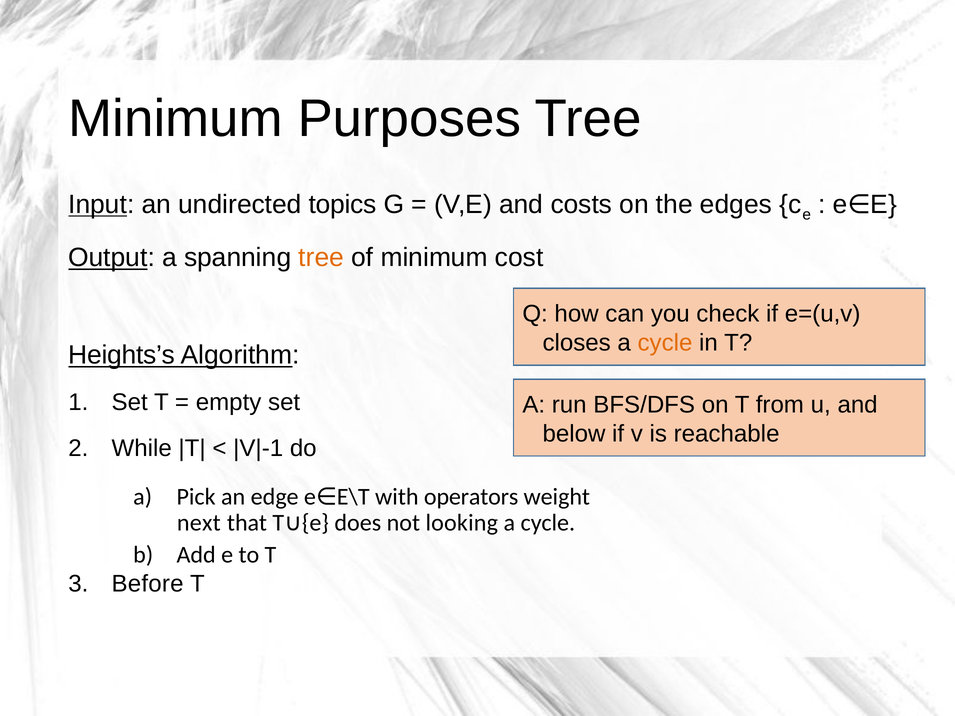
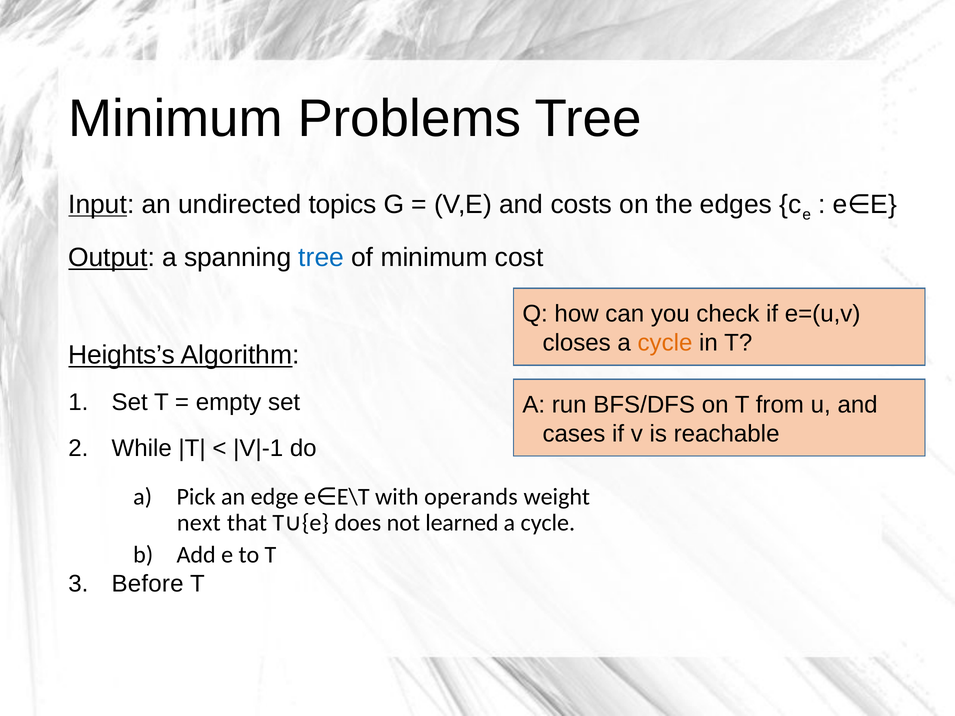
Purposes: Purposes -> Problems
tree at (321, 258) colour: orange -> blue
below: below -> cases
operators: operators -> operands
looking: looking -> learned
